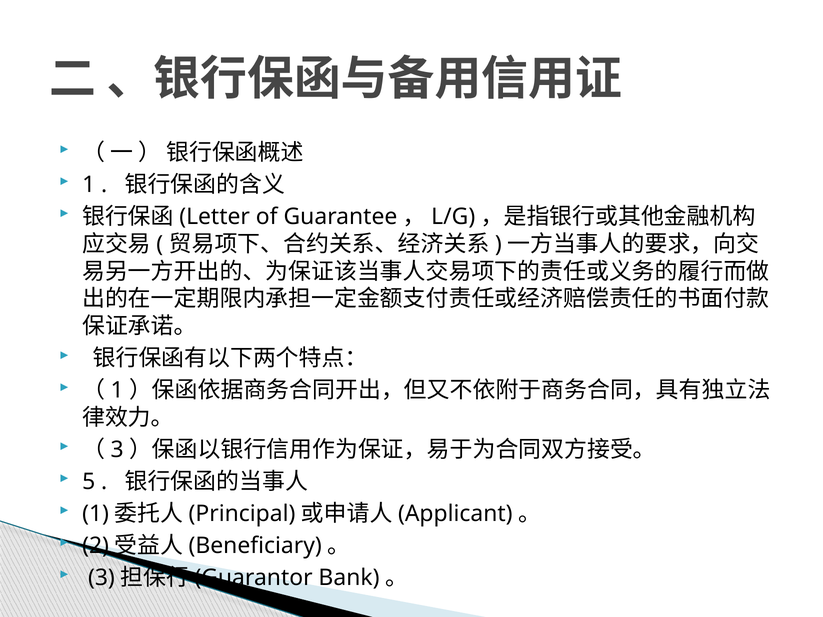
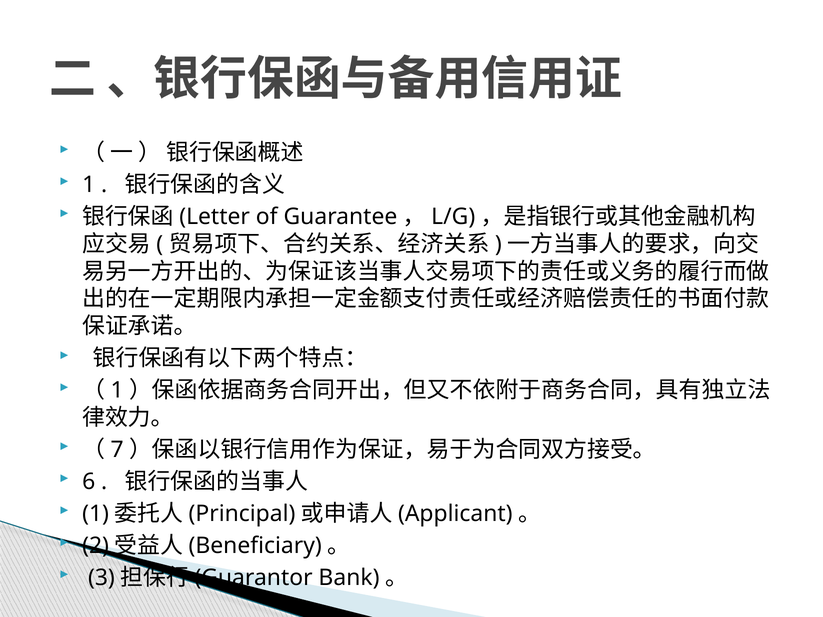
3 at (117, 450): 3 -> 7
5: 5 -> 6
